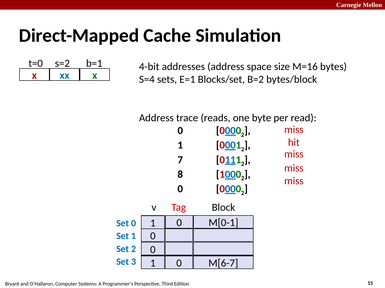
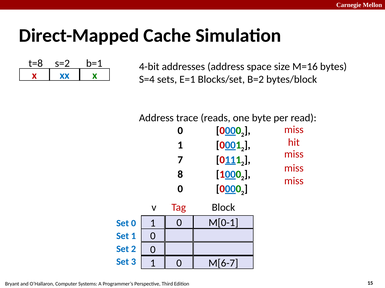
t=0: t=0 -> t=8
